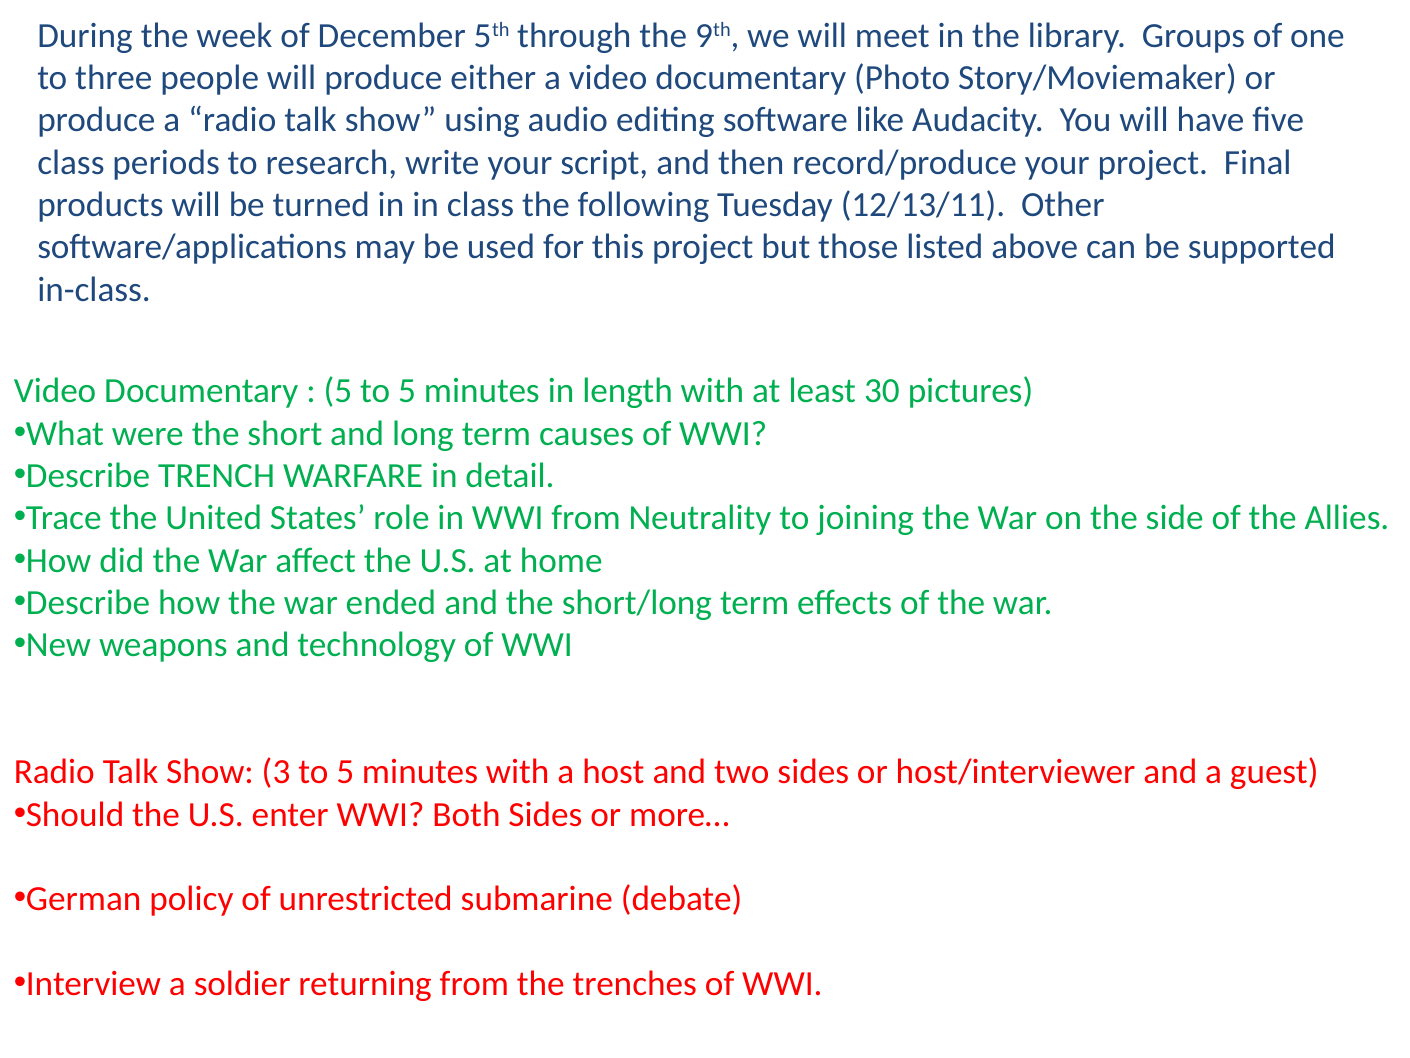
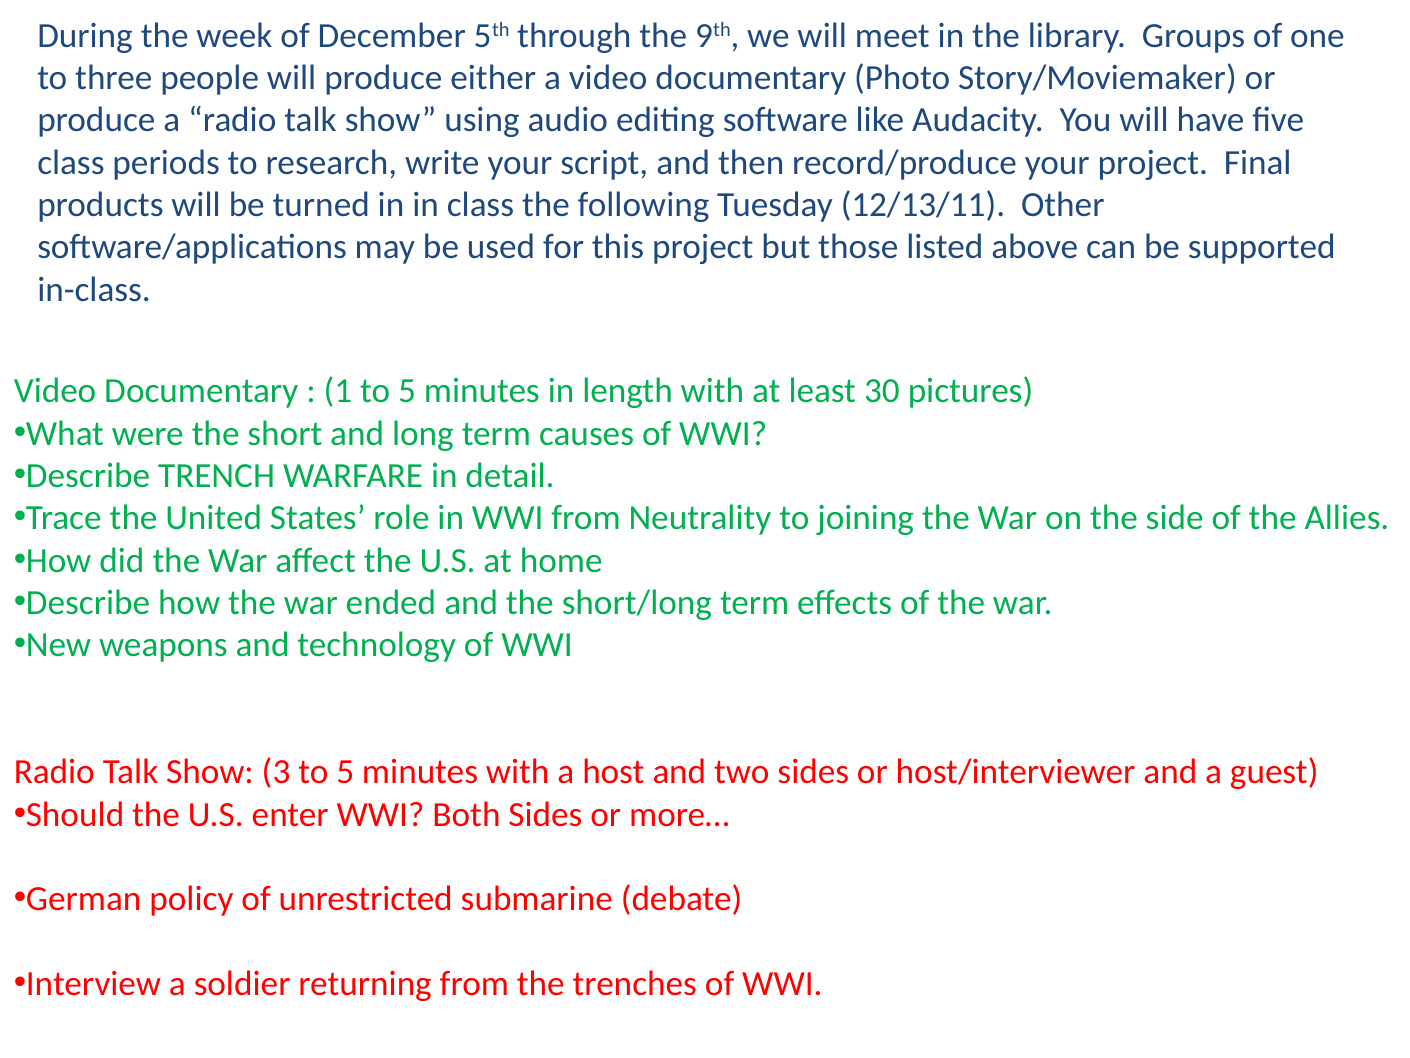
5 at (338, 391): 5 -> 1
